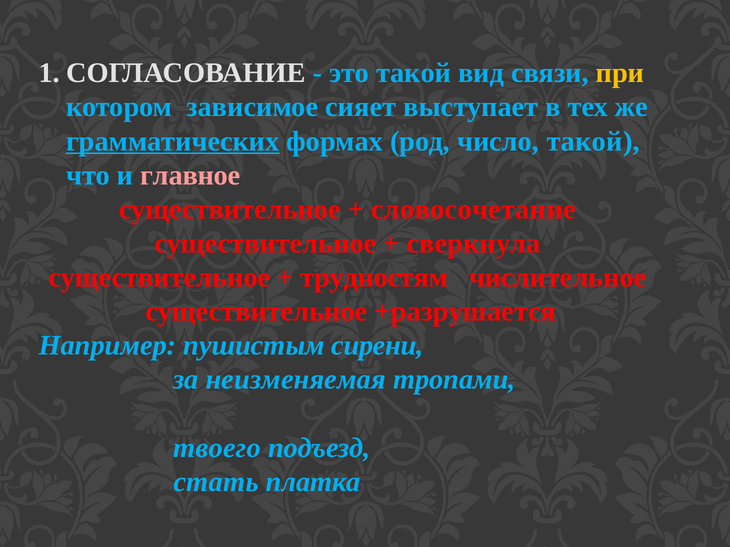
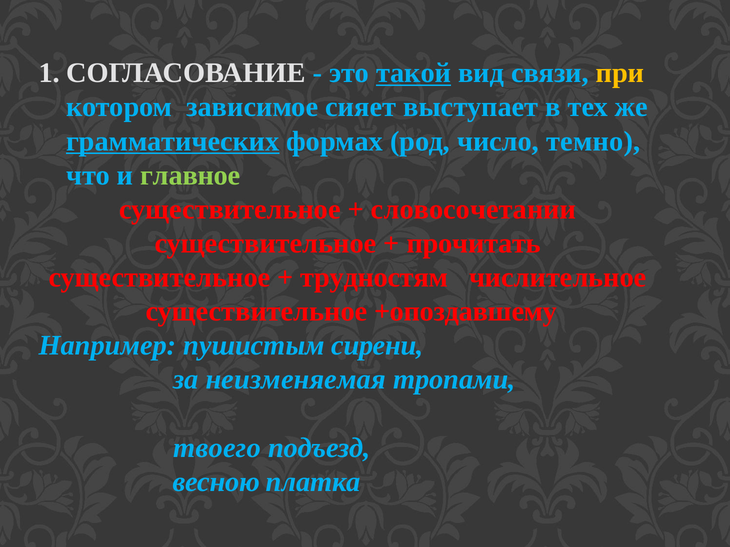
такой at (414, 73) underline: none -> present
число такой: такой -> темно
главное colour: pink -> light green
словосочетание: словосочетание -> словосочетании
сверкнула: сверкнула -> прочитать
+разрушается: +разрушается -> +опоздавшему
стать: стать -> весною
